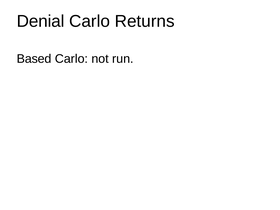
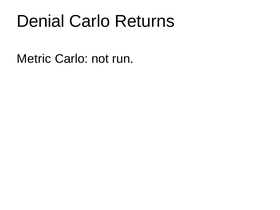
Based: Based -> Metric
